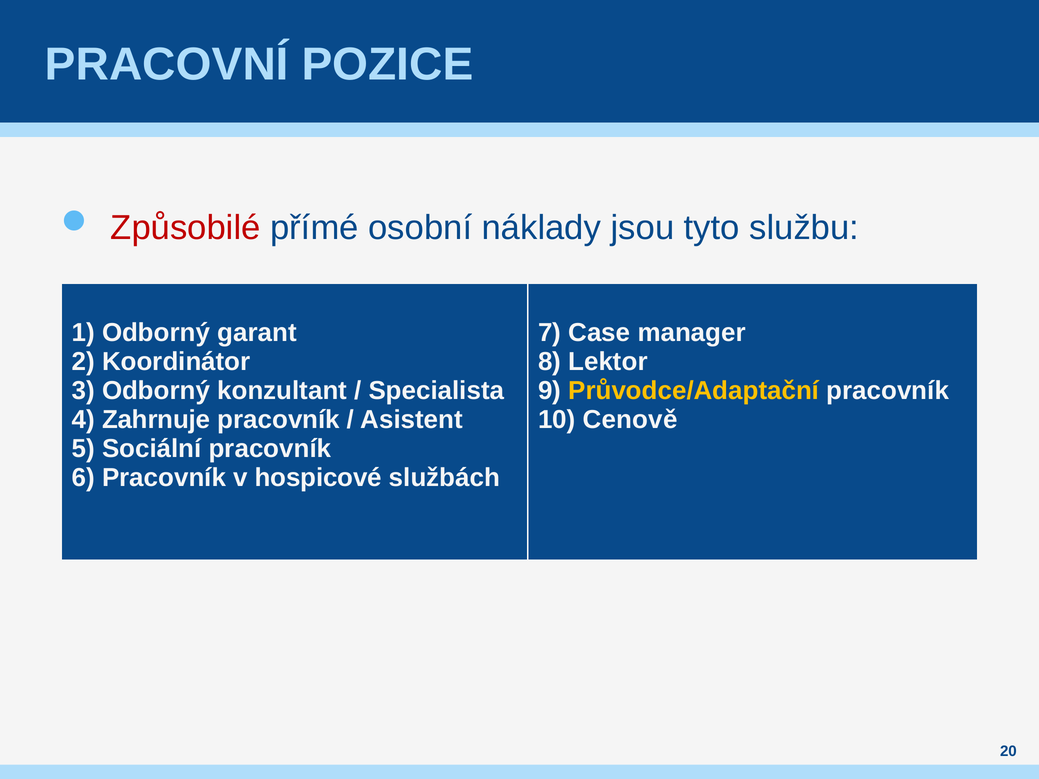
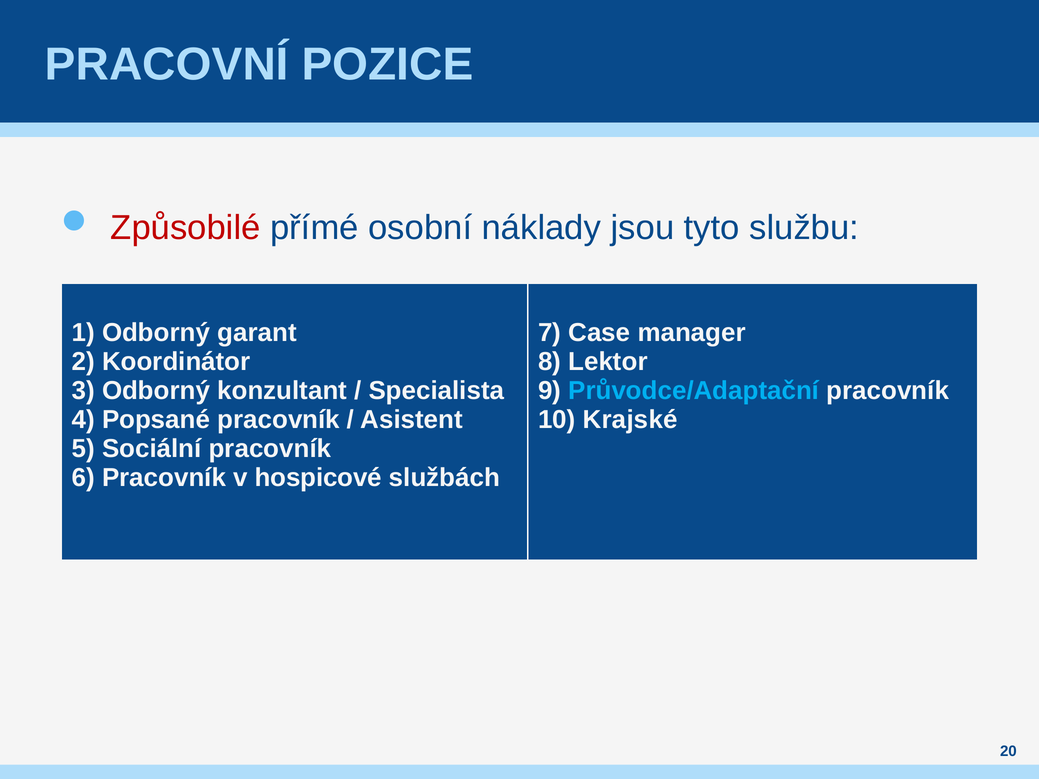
Průvodce/Adaptační colour: yellow -> light blue
Zahrnuje: Zahrnuje -> Popsané
Cenově: Cenově -> Krajské
